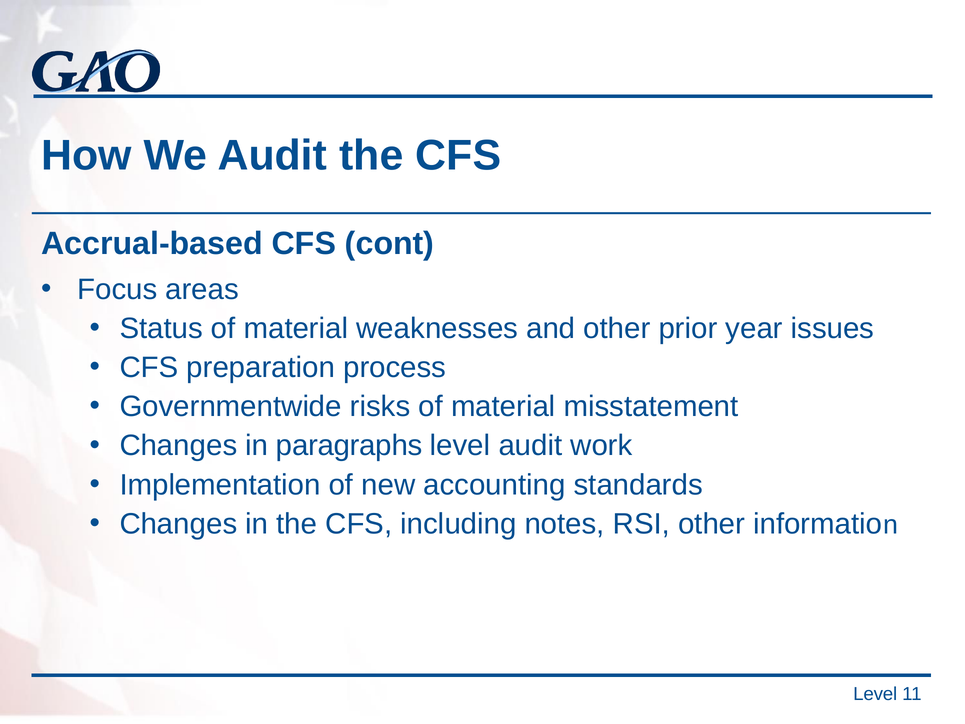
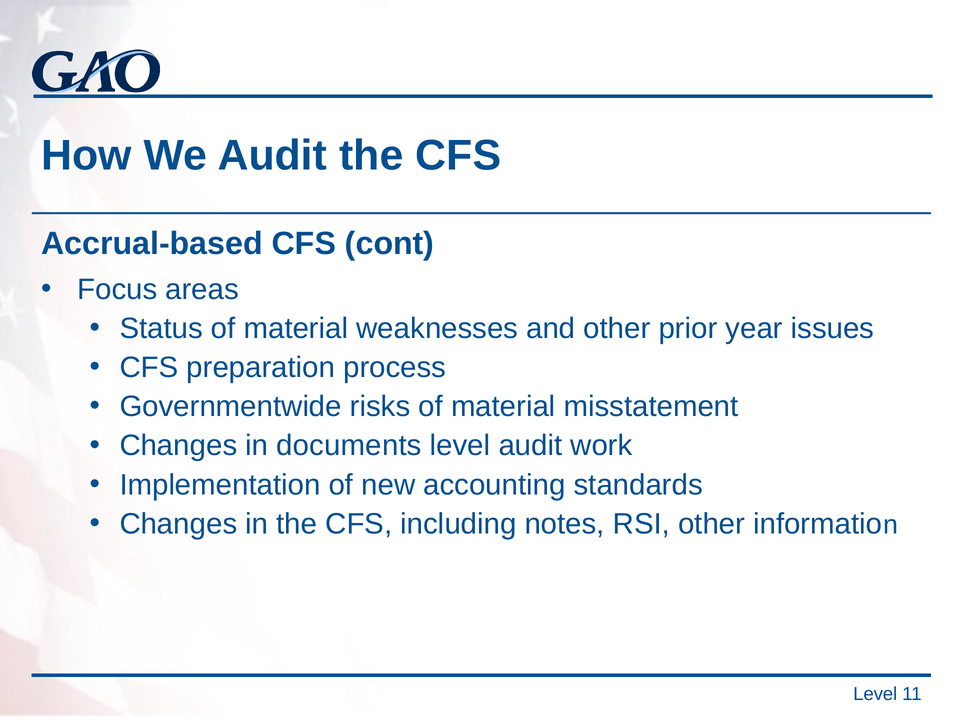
paragraphs: paragraphs -> documents
